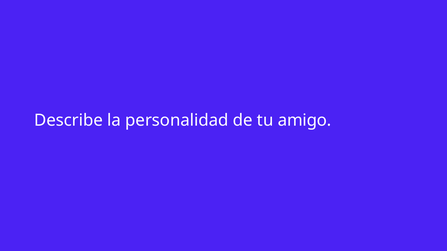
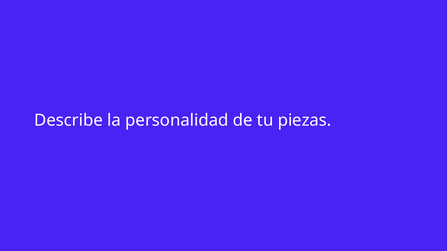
amigo: amigo -> piezas
